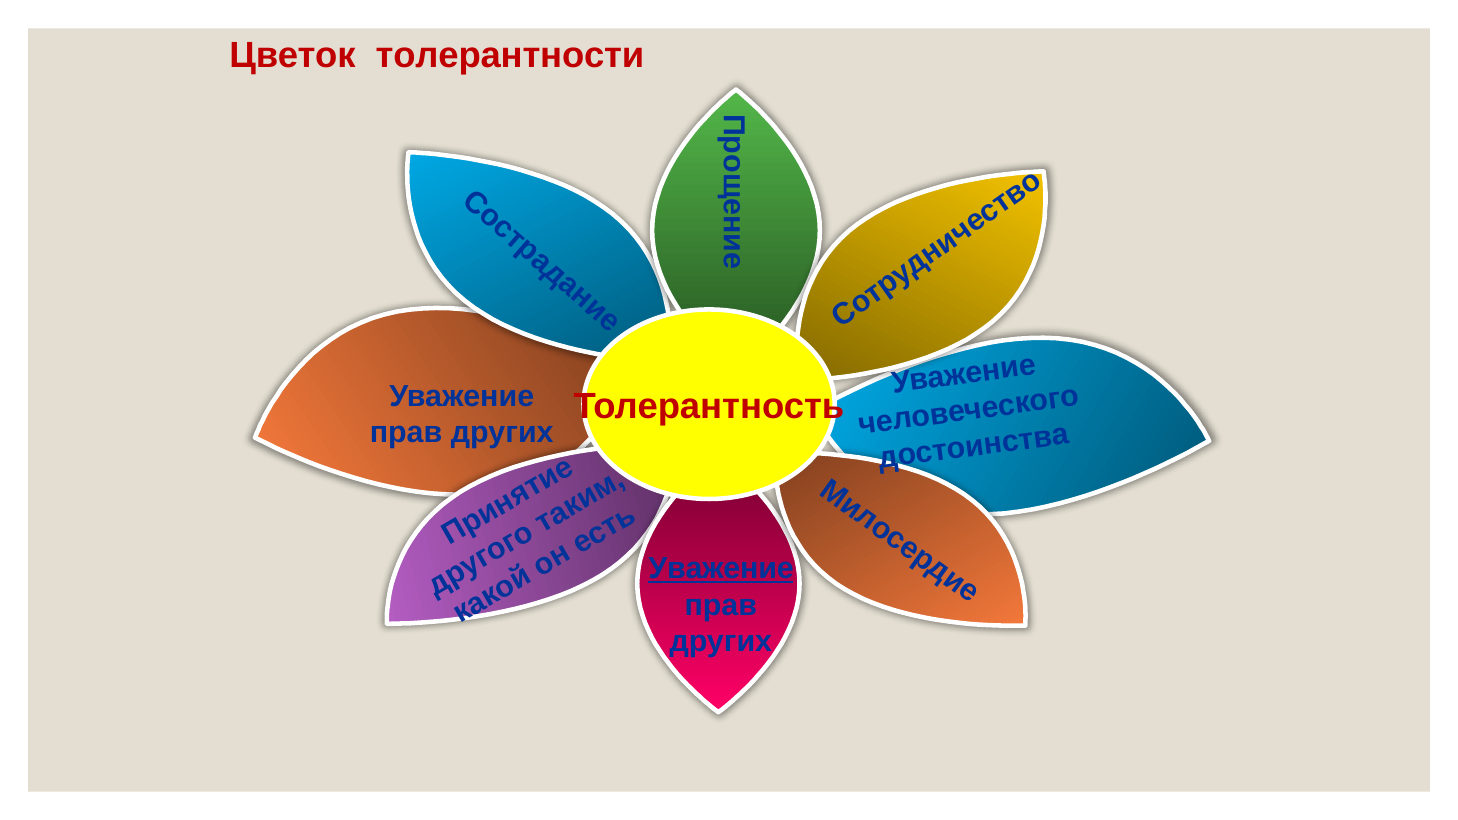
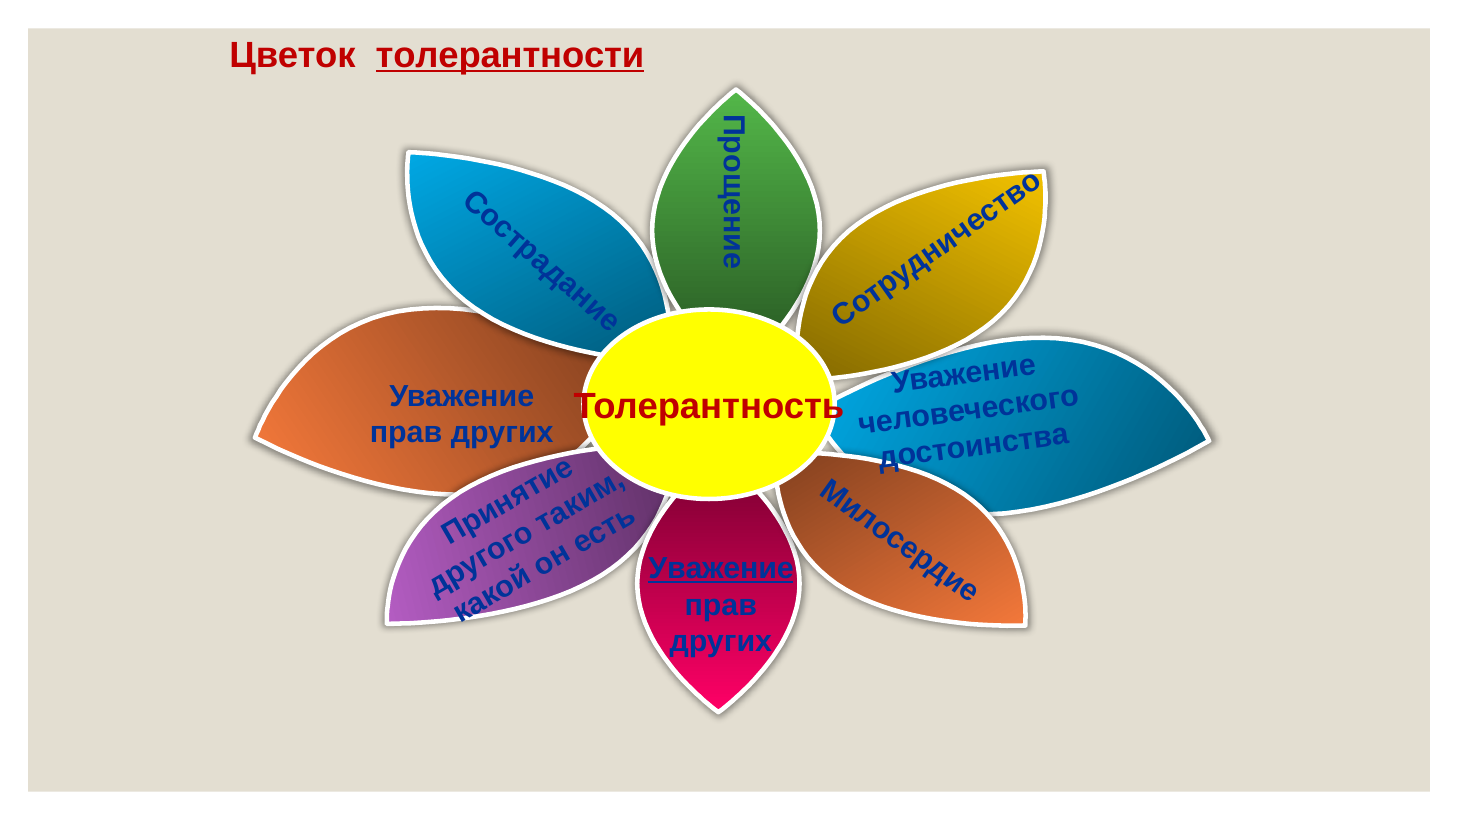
толерантности underline: none -> present
